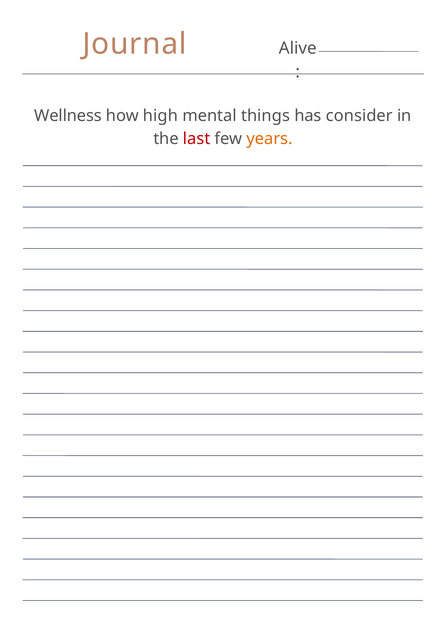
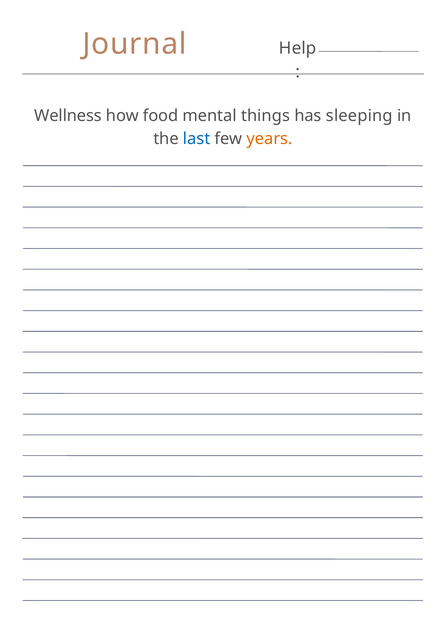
Alive: Alive -> Help
high: high -> food
consider: consider -> sleeping
last colour: red -> blue
